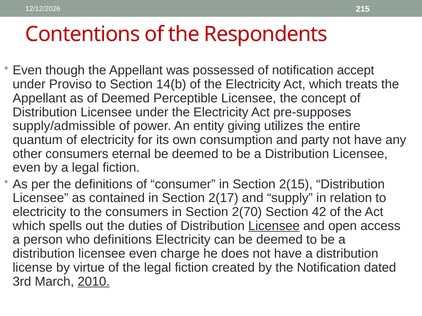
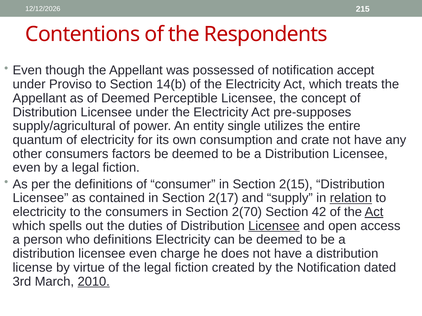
supply/admissible: supply/admissible -> supply/agricultural
giving: giving -> single
party: party -> crate
eternal: eternal -> factors
relation underline: none -> present
Act at (374, 212) underline: none -> present
